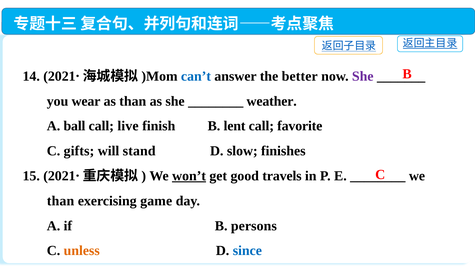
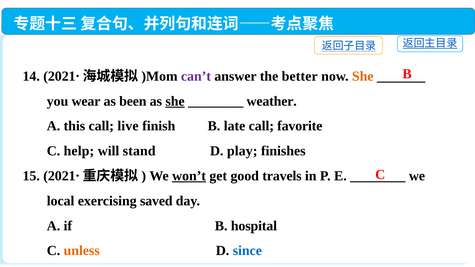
can’t colour: blue -> purple
She at (363, 76) colour: purple -> orange
as than: than -> been
she at (175, 101) underline: none -> present
ball: ball -> this
lent: lent -> late
gifts: gifts -> help
slow: slow -> play
than at (61, 201): than -> local
game: game -> saved
persons: persons -> hospital
